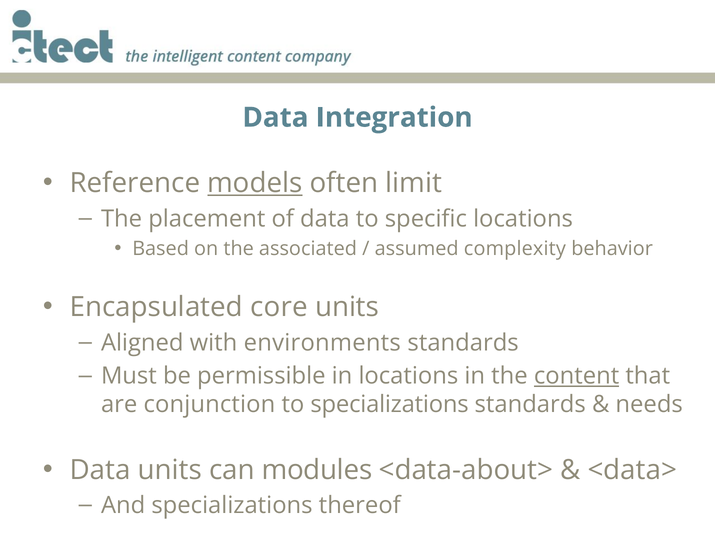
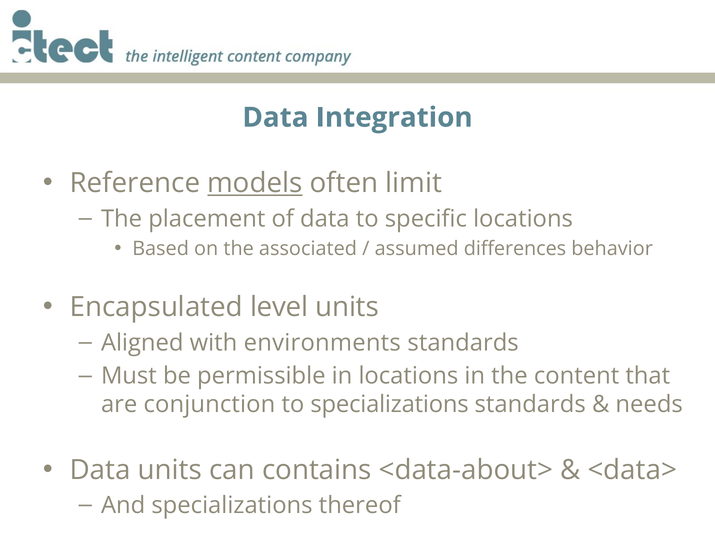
complexity: complexity -> differences
core: core -> level
content underline: present -> none
modules: modules -> contains
